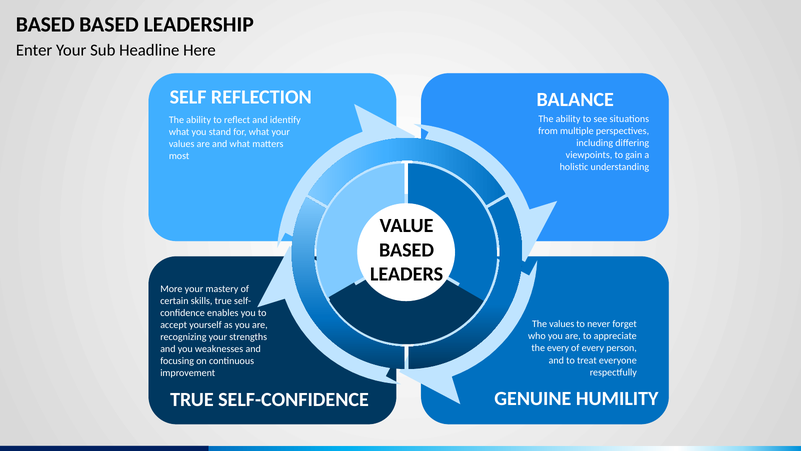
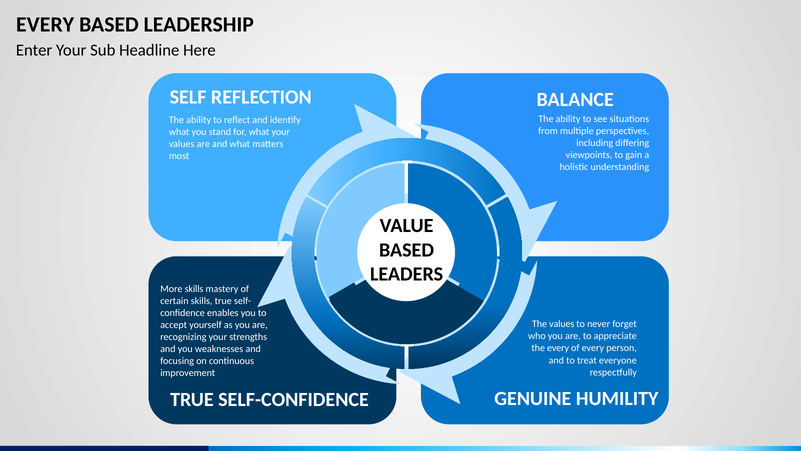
BASED at (45, 25): BASED -> EVERY
More your: your -> skills
